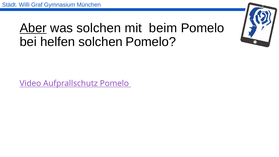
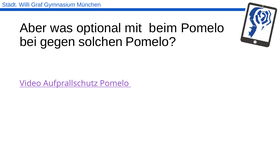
Aber underline: present -> none
was solchen: solchen -> optional
helfen: helfen -> gegen
